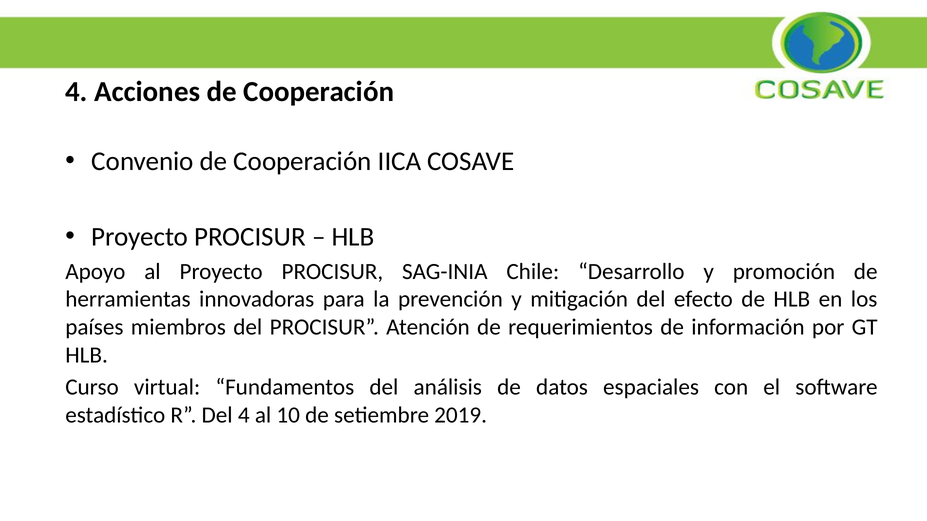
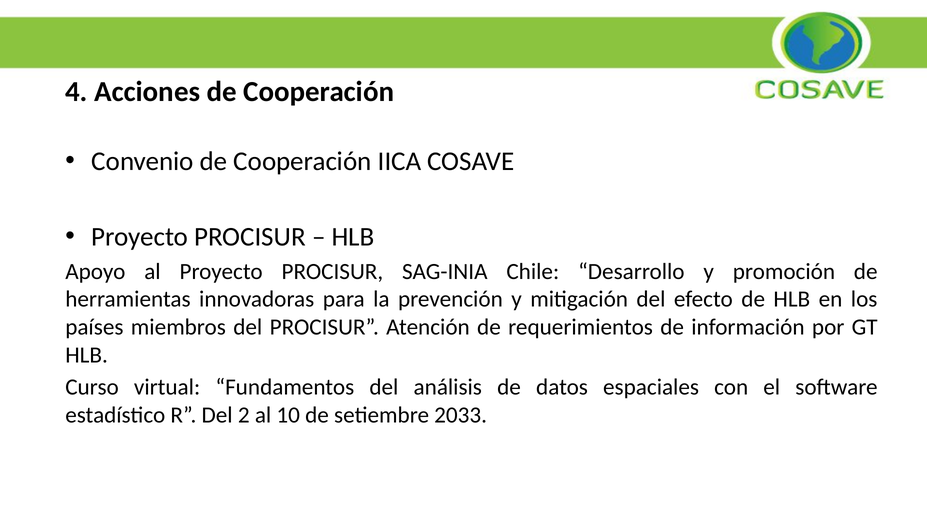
Del 4: 4 -> 2
2019: 2019 -> 2033
